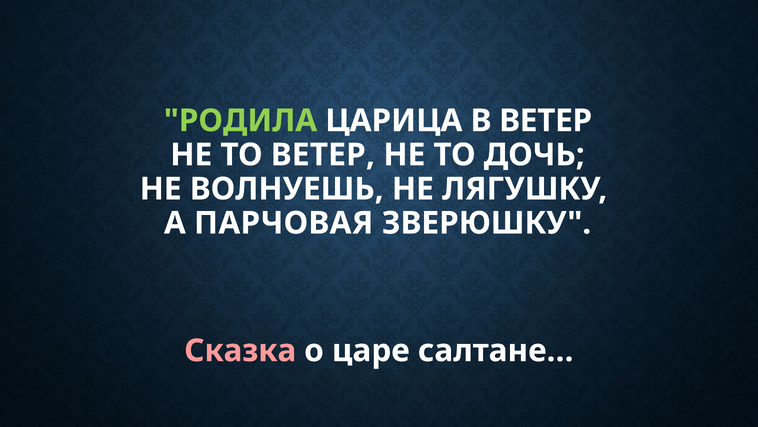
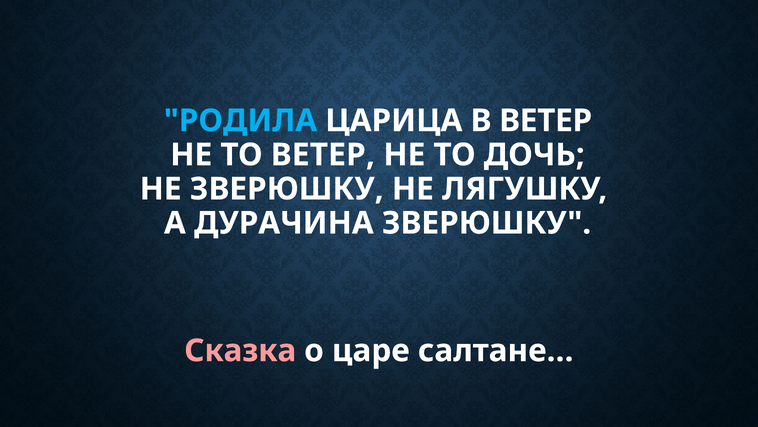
РОДИЛА colour: light green -> light blue
НЕ ВОЛНУЕШЬ: ВОЛНУЕШЬ -> ЗВЕРЮШКУ
ПАРЧОВАЯ: ПАРЧОВАЯ -> ДУРАЧИНА
